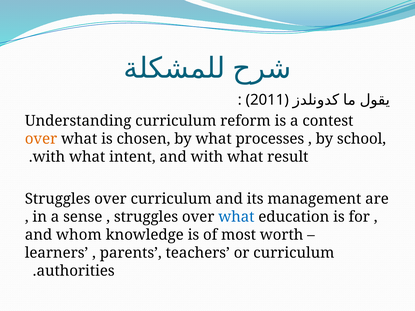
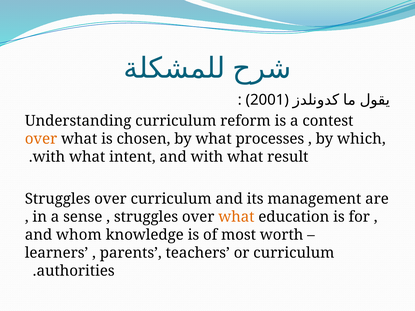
2011: 2011 -> 2001
school: school -> which
what at (236, 217) colour: blue -> orange
